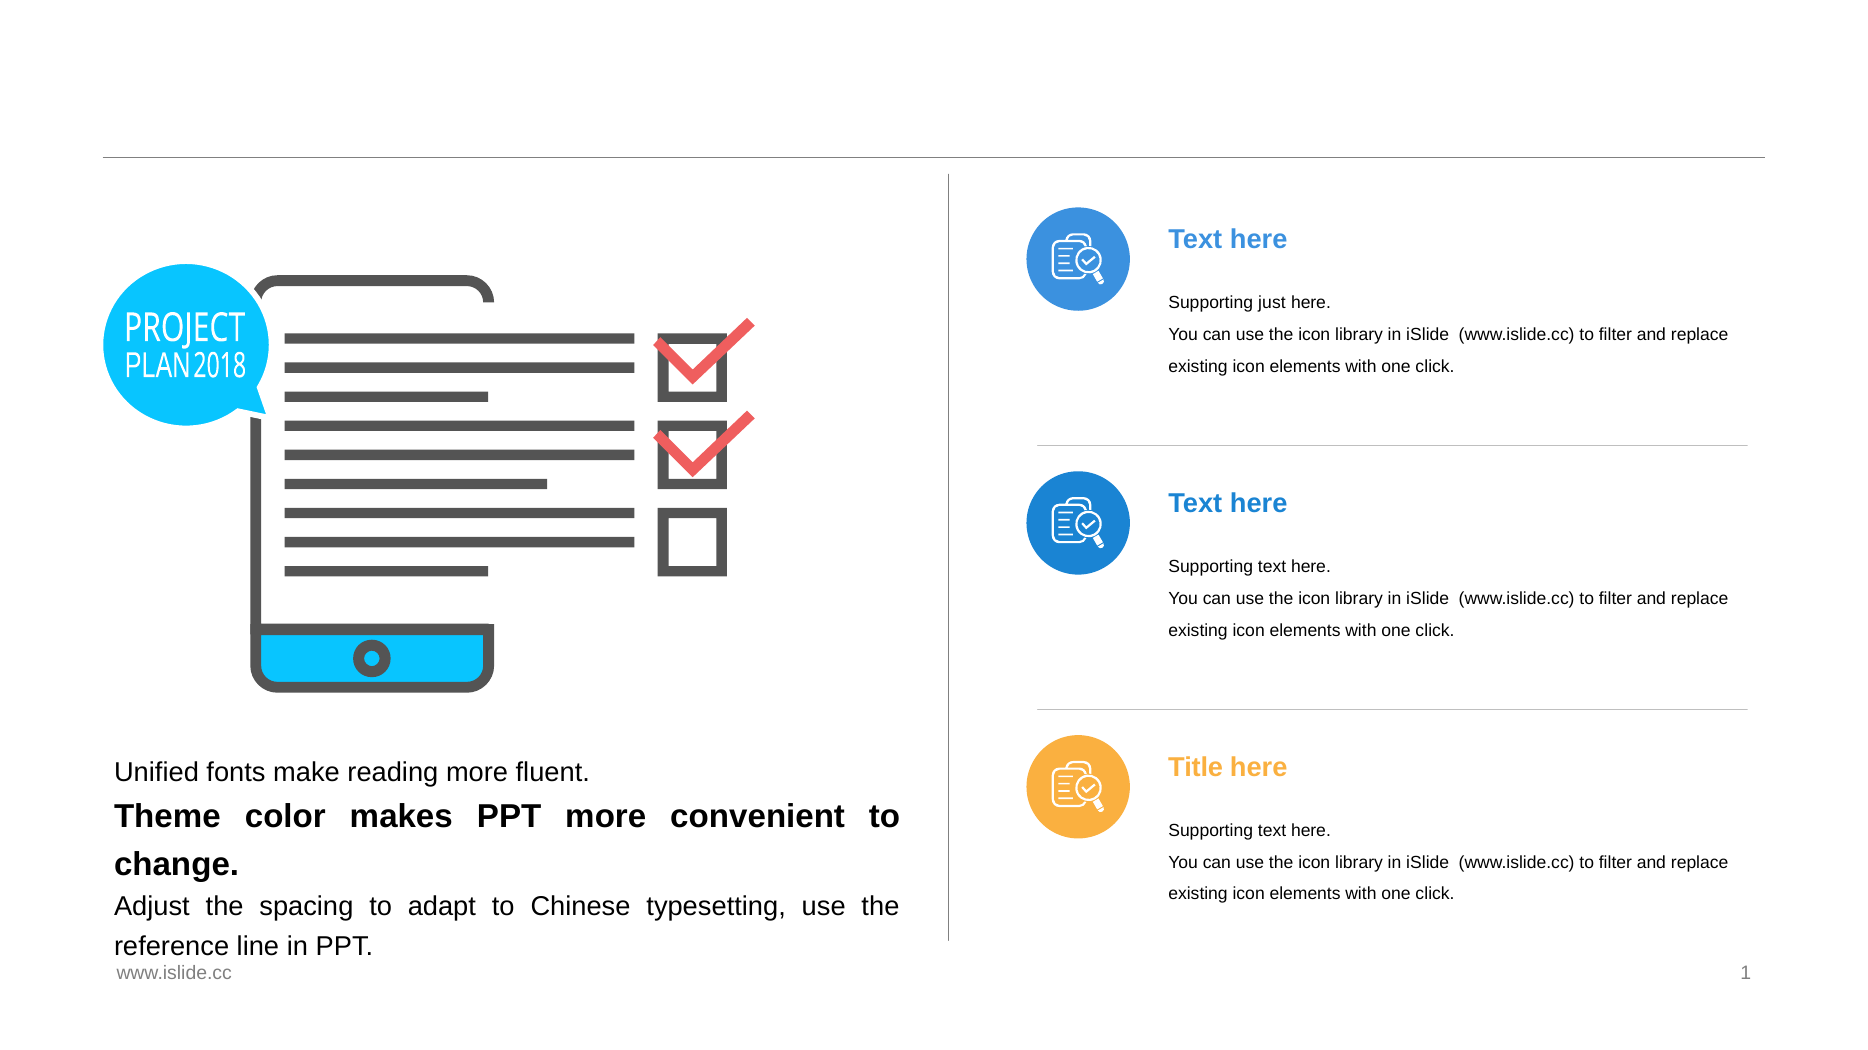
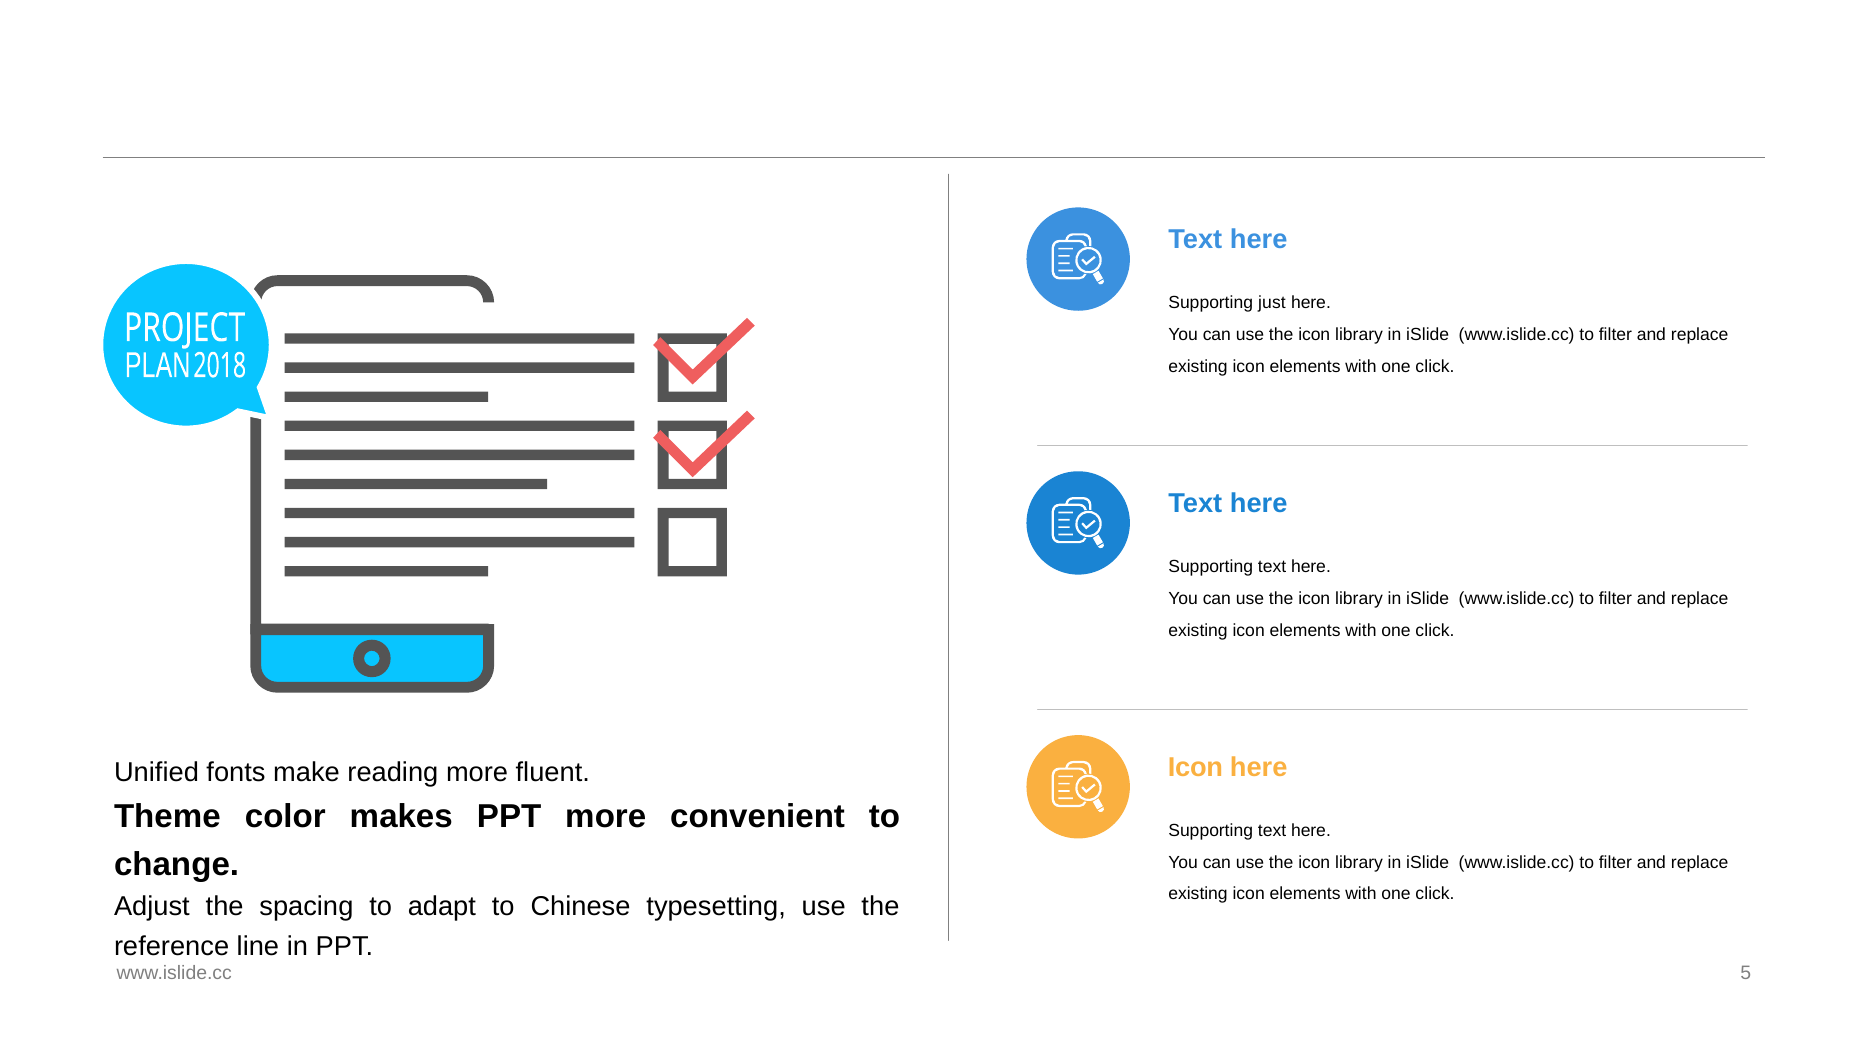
Title at (1196, 768): Title -> Icon
1: 1 -> 5
